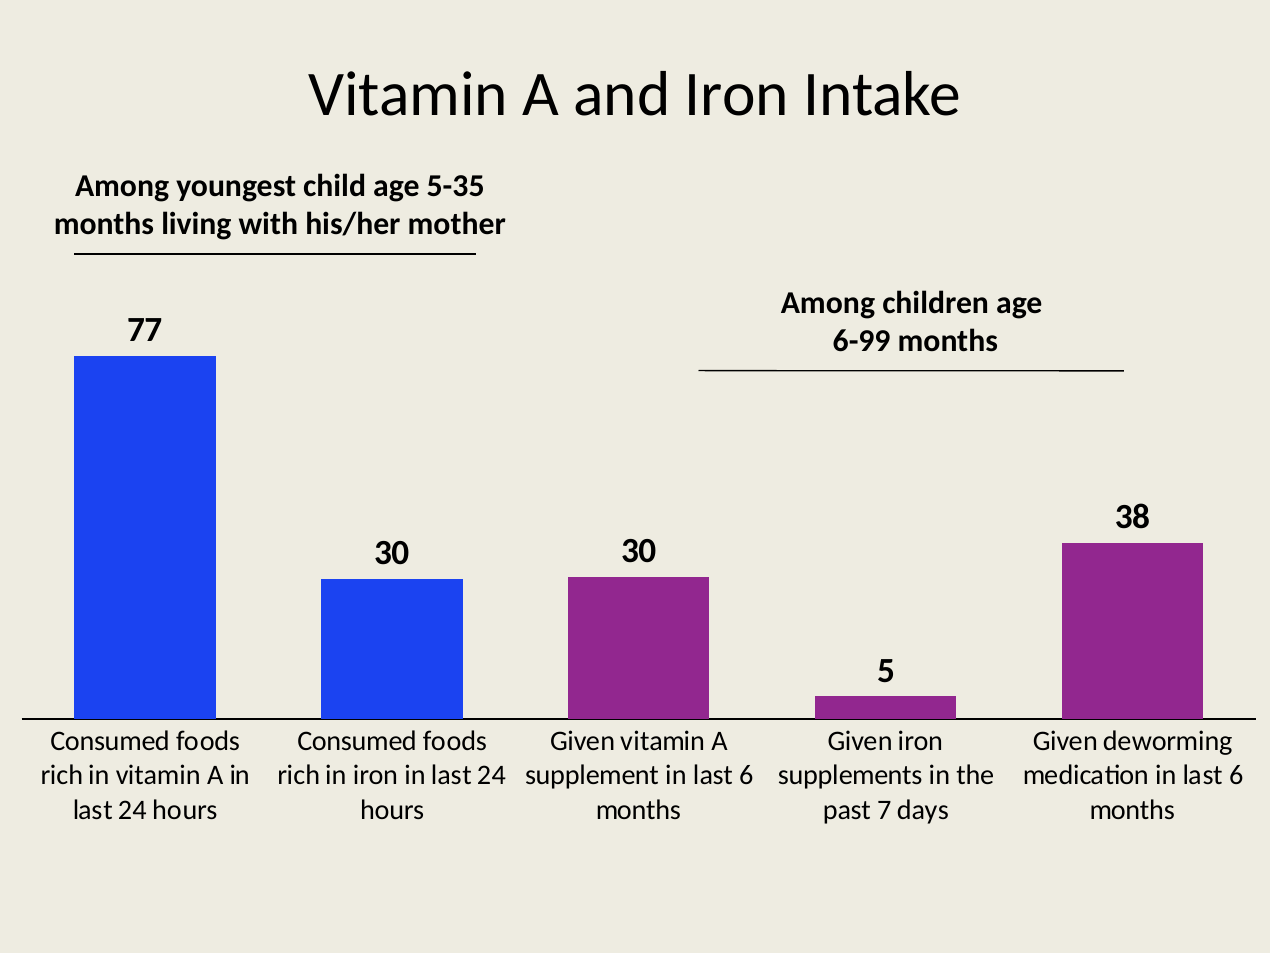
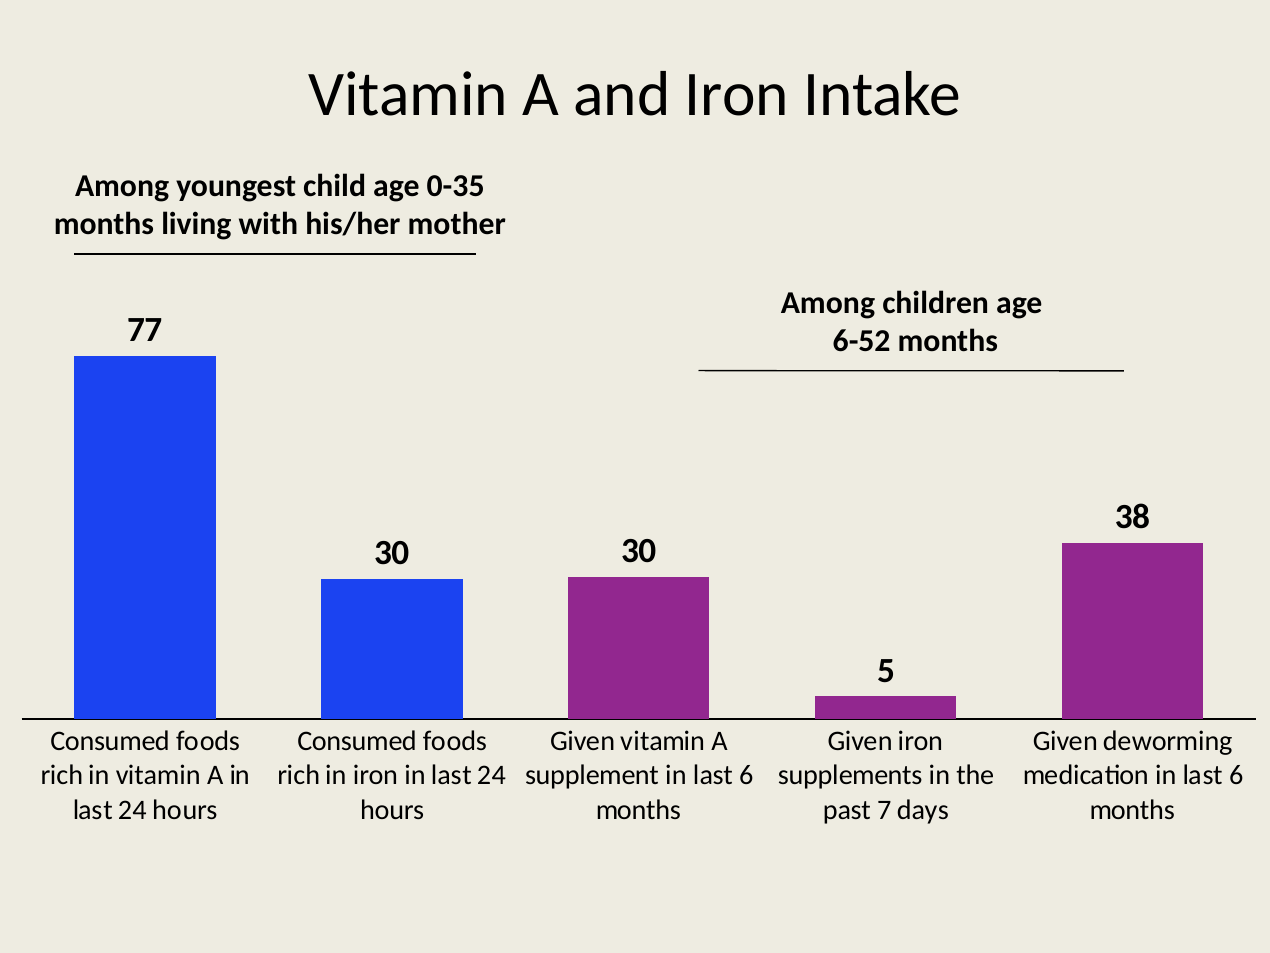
5-35: 5-35 -> 0-35
6-99: 6-99 -> 6-52
